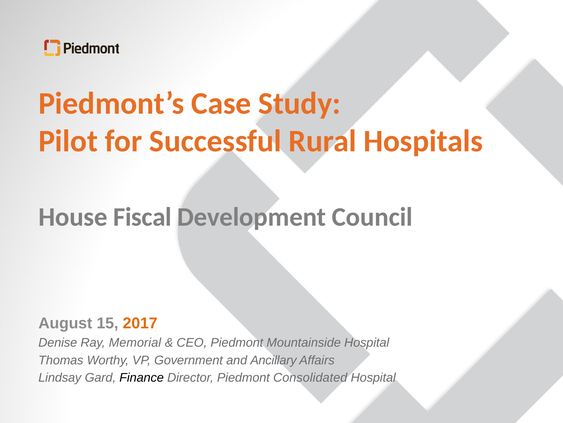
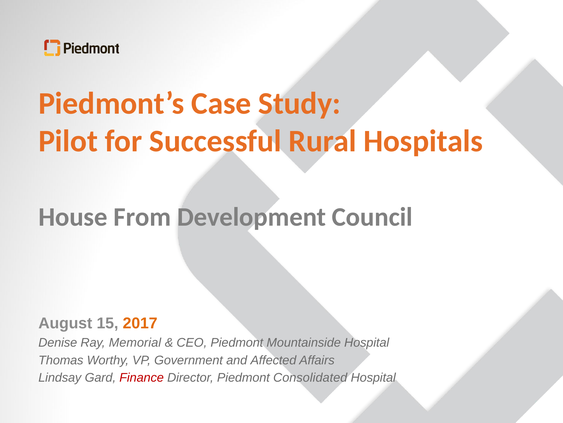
Fiscal: Fiscal -> From
Ancillary: Ancillary -> Affected
Finance colour: black -> red
